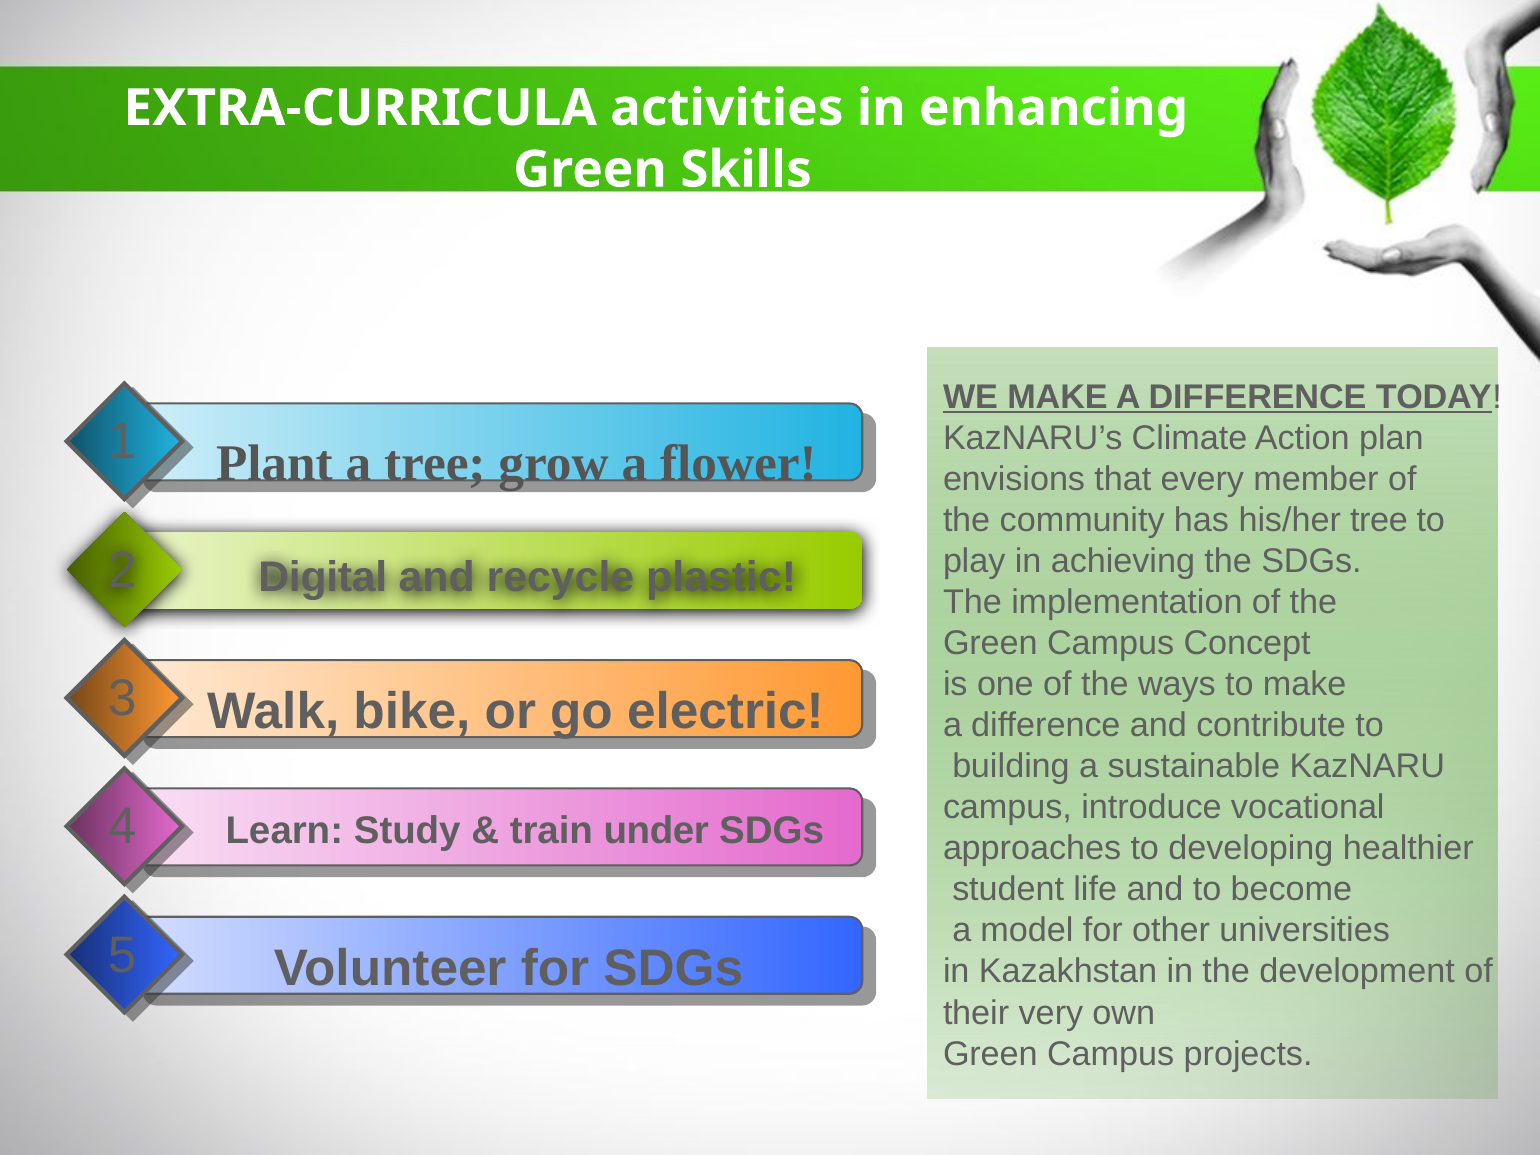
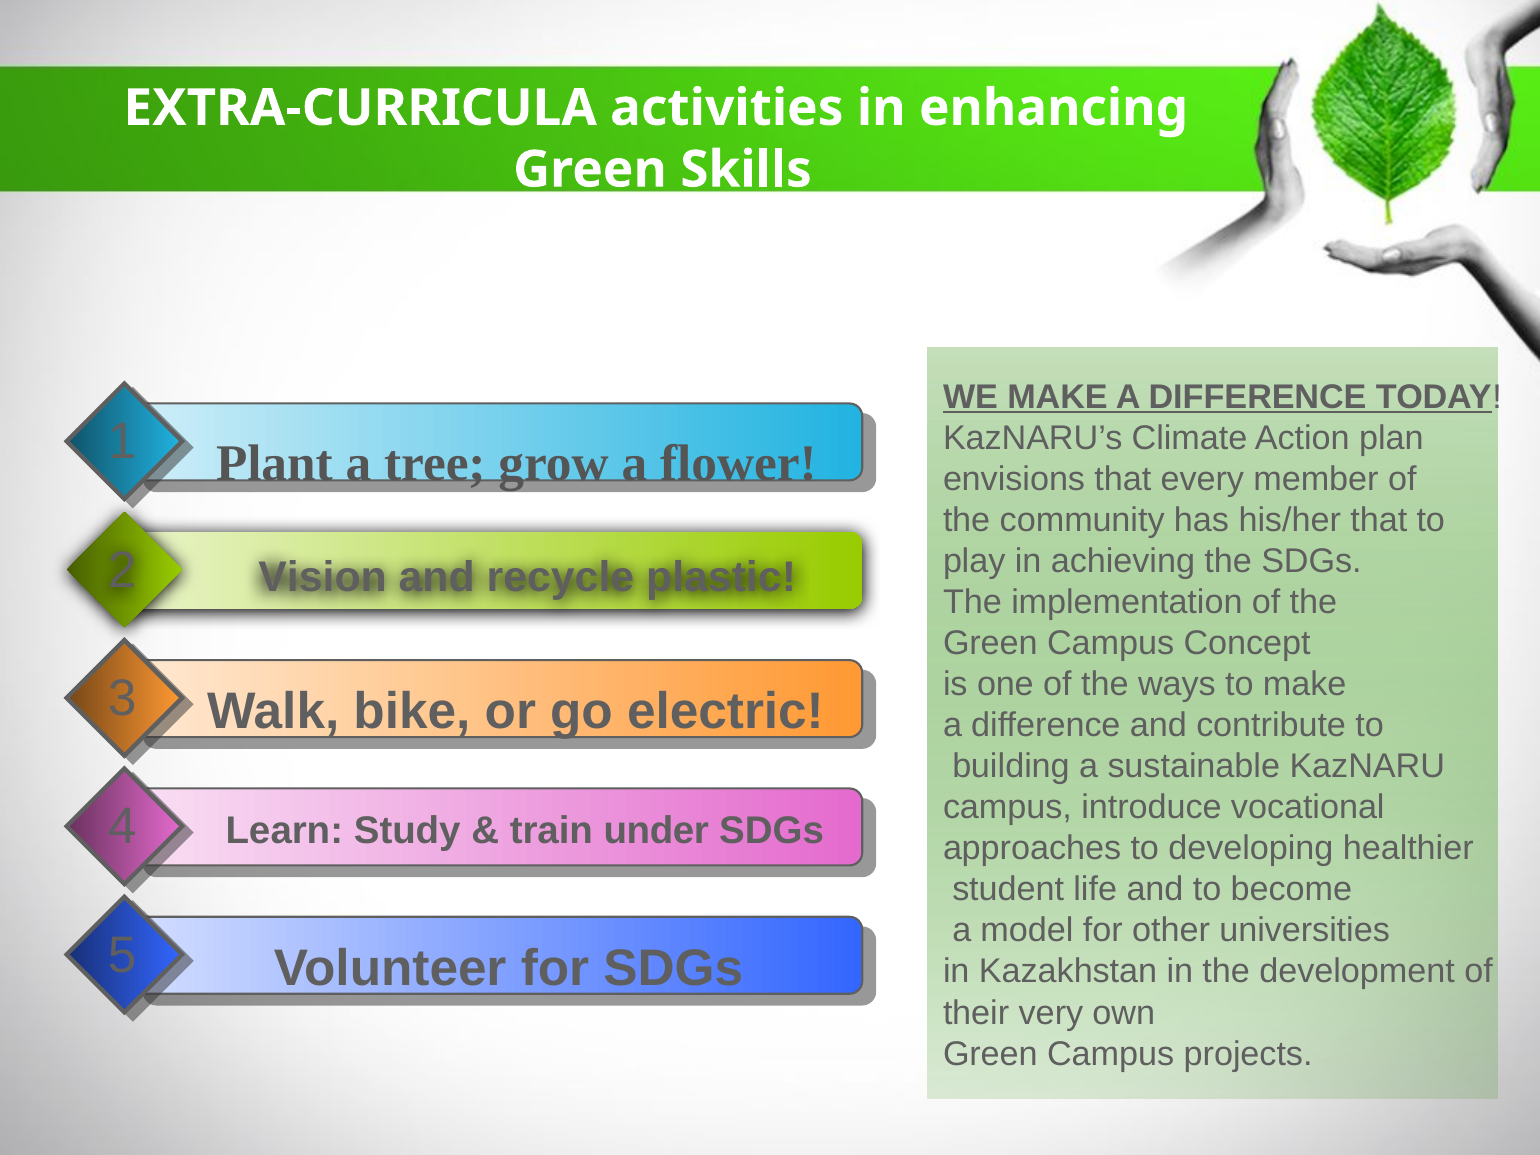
his/her tree: tree -> that
Digital: Digital -> Vision
